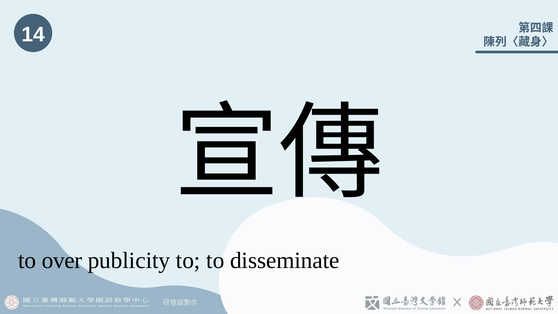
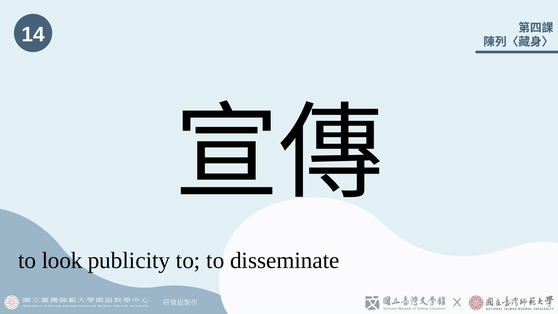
over: over -> look
